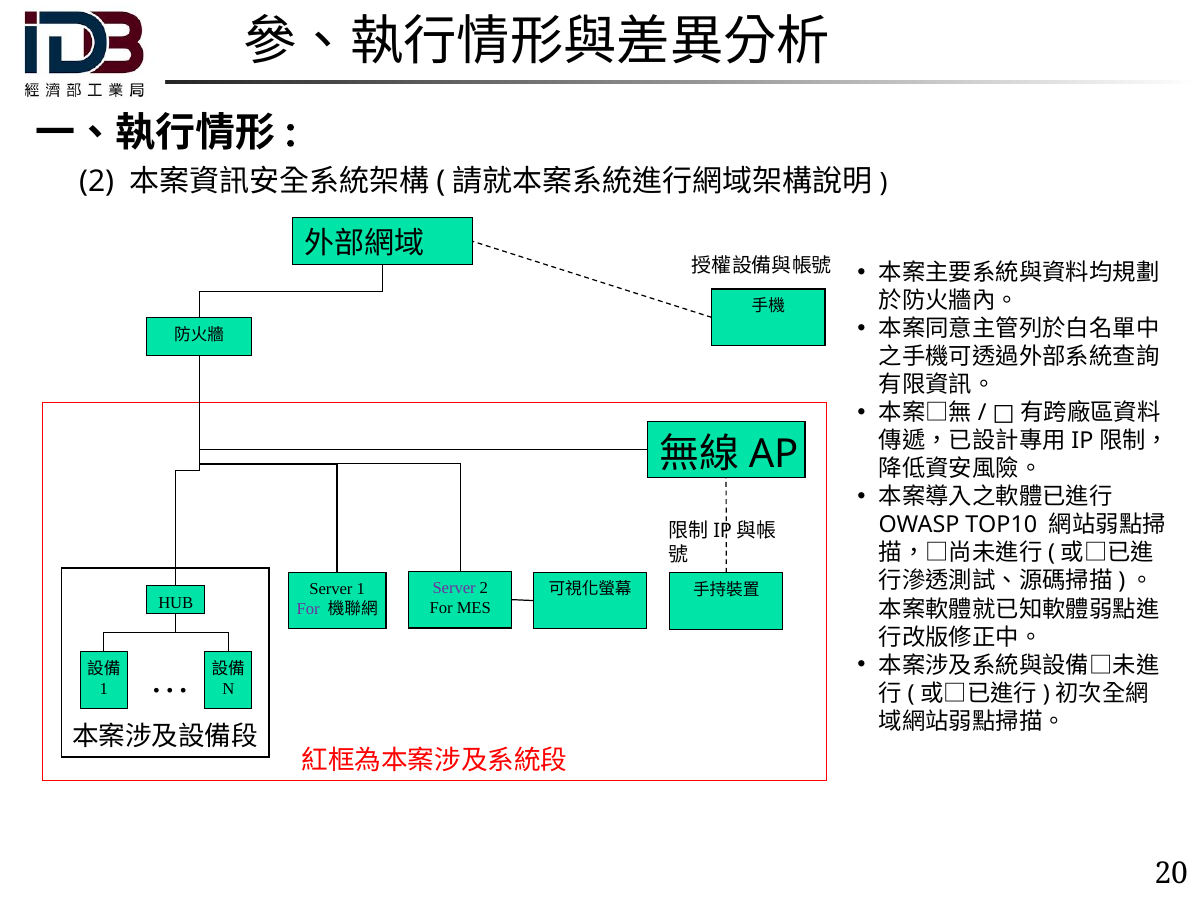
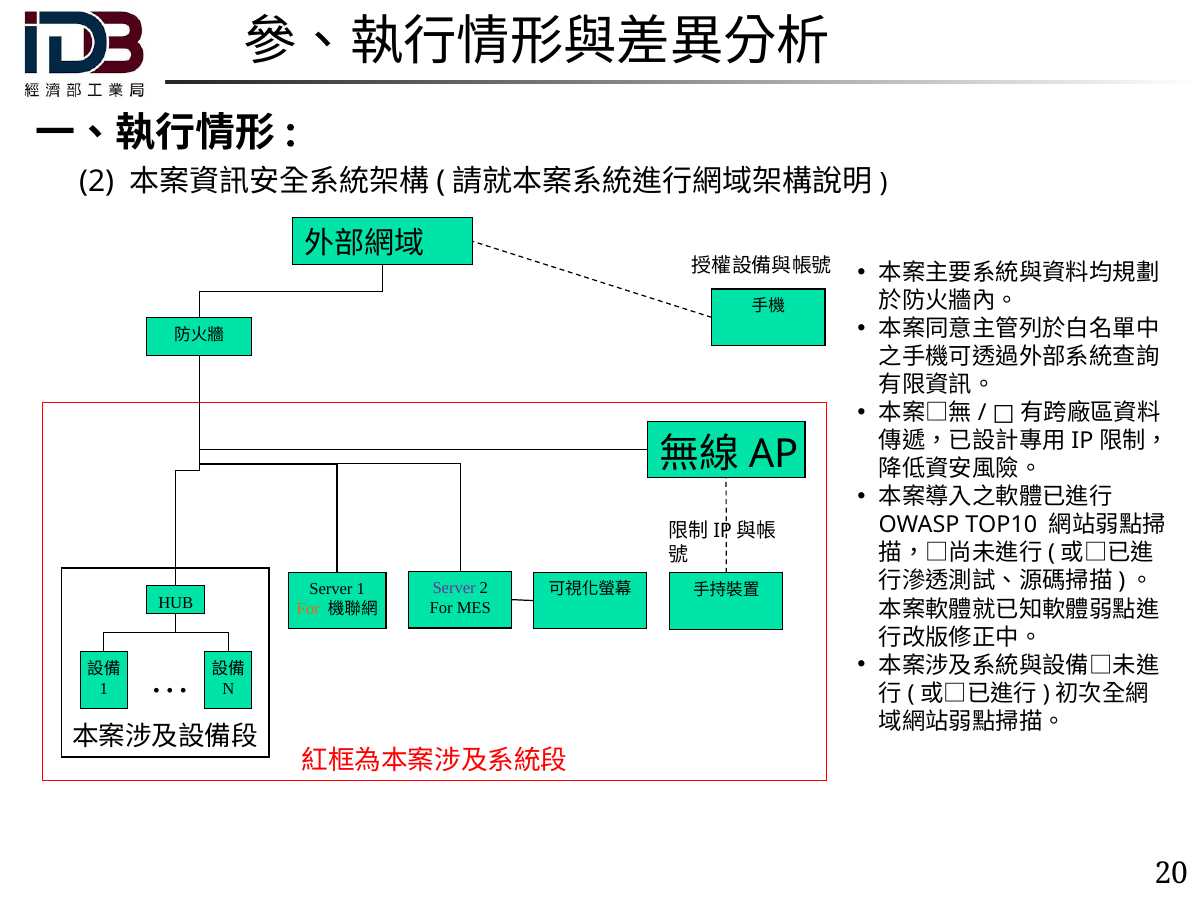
For at (308, 609) colour: purple -> orange
